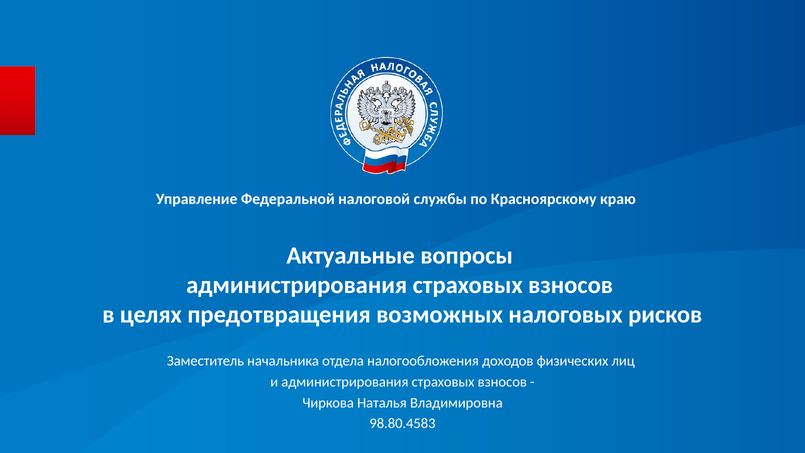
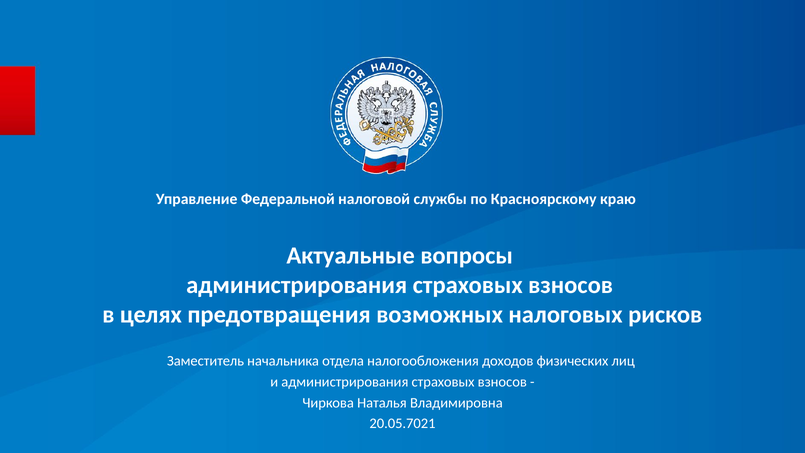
98.80.4583: 98.80.4583 -> 20.05.7021
